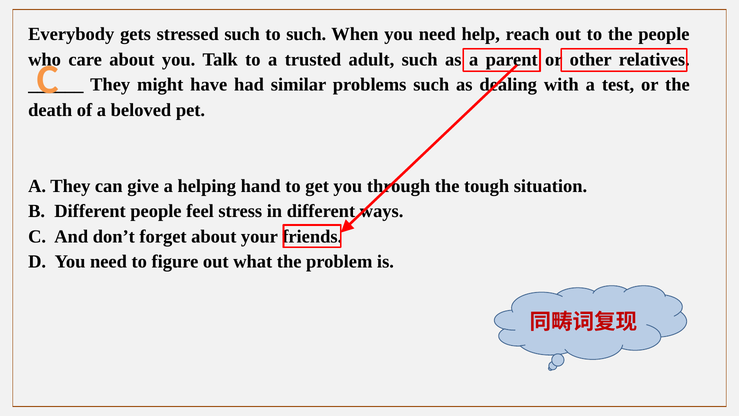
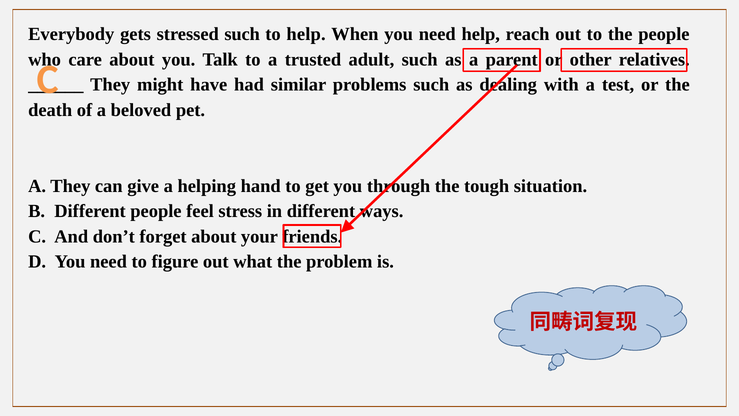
to such: such -> help
